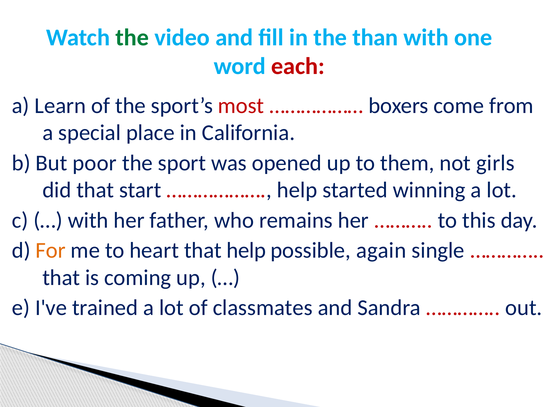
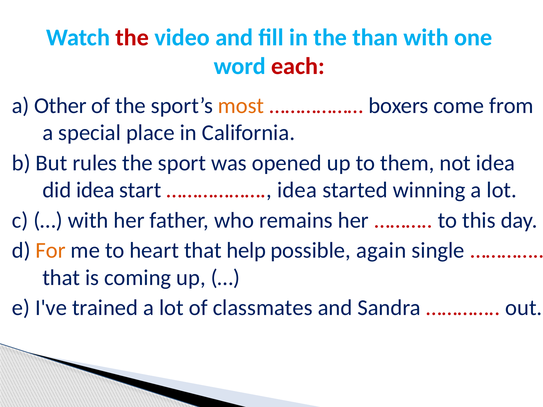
the at (132, 37) colour: green -> red
Learn: Learn -> Other
most colour: red -> orange
poor: poor -> rules
not girls: girls -> idea
did that: that -> idea
help at (297, 190): help -> idea
